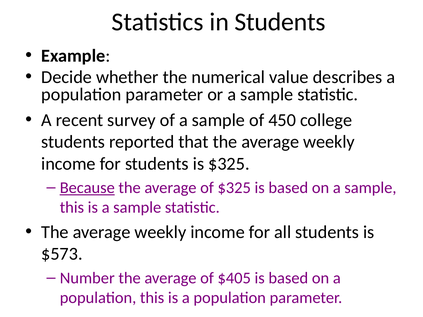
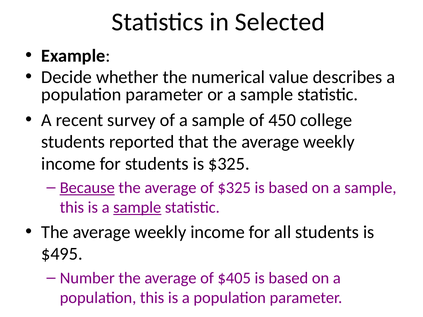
in Students: Students -> Selected
sample at (137, 208) underline: none -> present
$573: $573 -> $495
